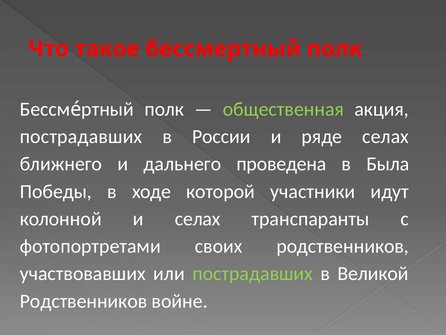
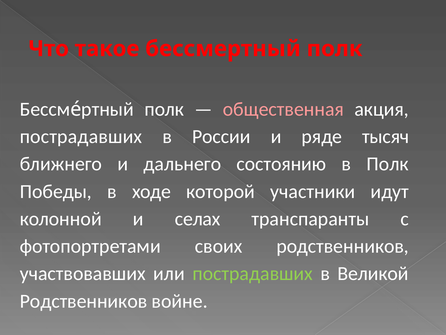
общественная colour: light green -> pink
ряде селах: селах -> тысяч
проведена: проведена -> состоянию
в Была: Была -> Полк
